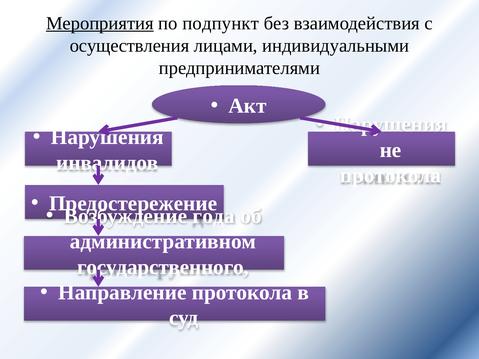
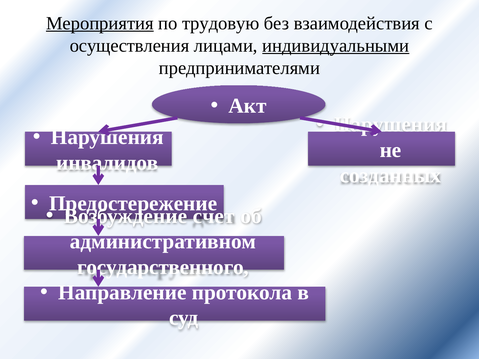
подпункт: подпункт -> трудовую
индивидуальными underline: none -> present
протокола at (391, 176): протокола -> созданных
года: года -> счет
